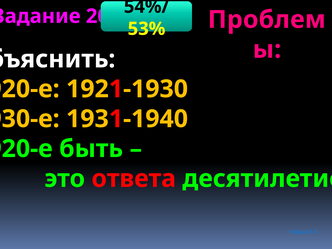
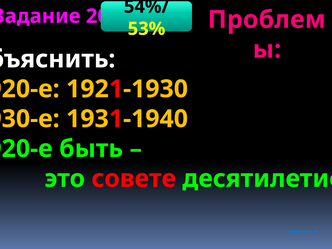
ответа: ответа -> совете
